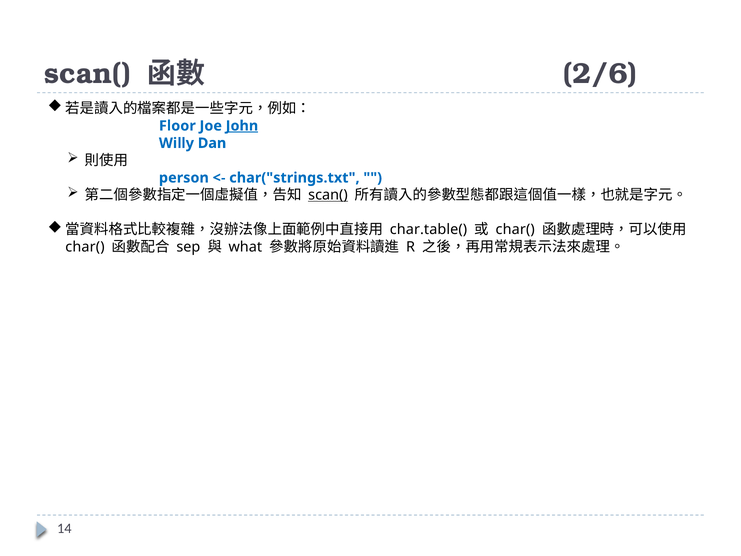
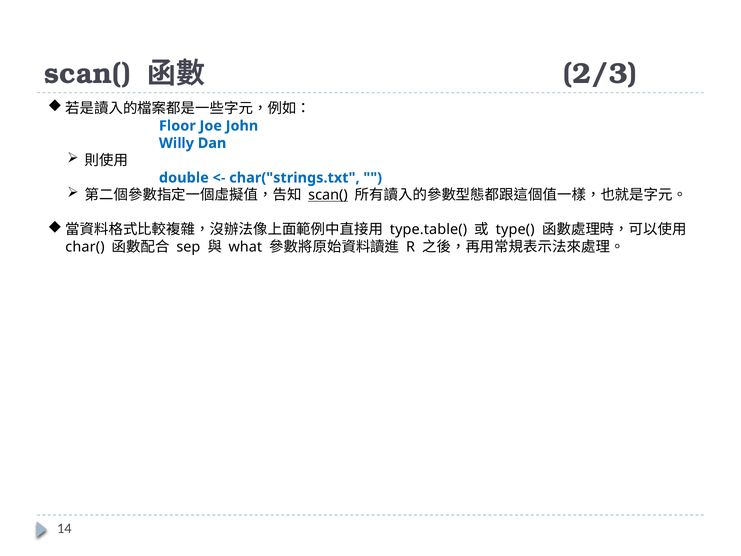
2/6: 2/6 -> 2/3
John underline: present -> none
person: person -> double
char.table(: char.table( -> type.table(
char( at (515, 230): char( -> type(
